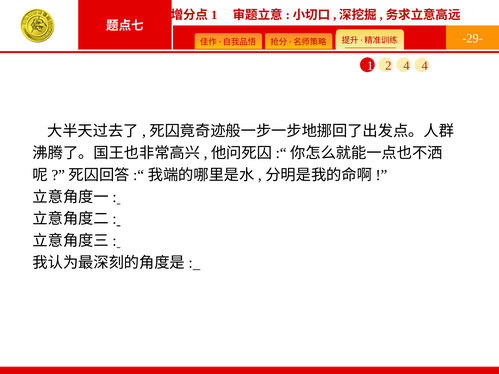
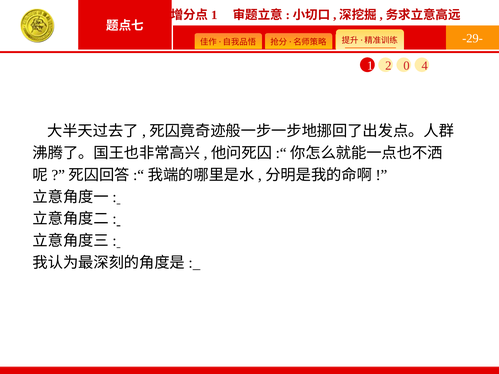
2 4: 4 -> 0
